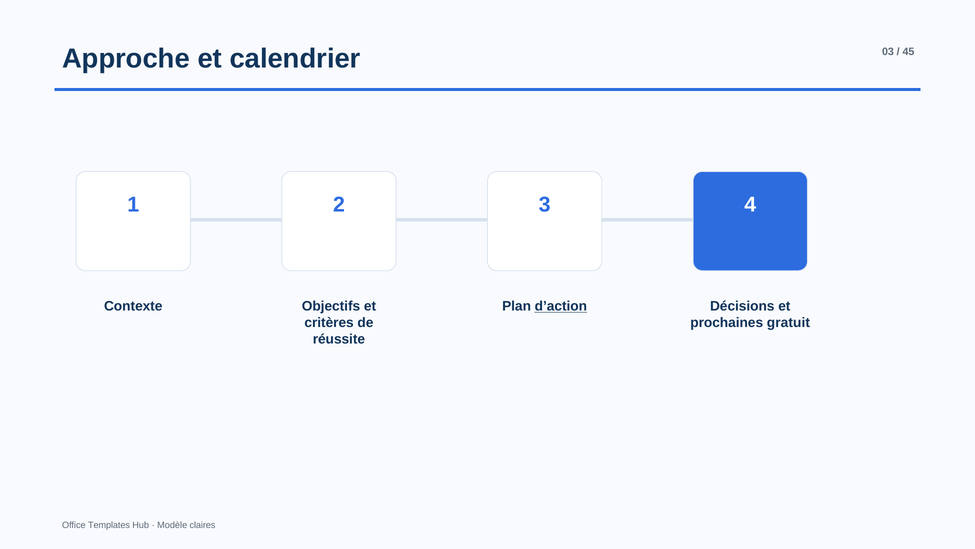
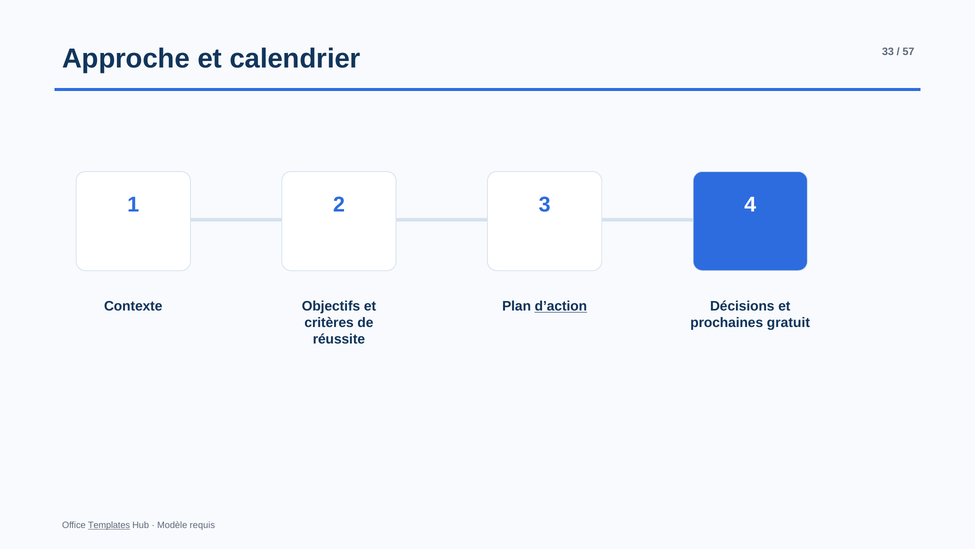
03: 03 -> 33
45: 45 -> 57
Templates underline: none -> present
claires: claires -> requis
